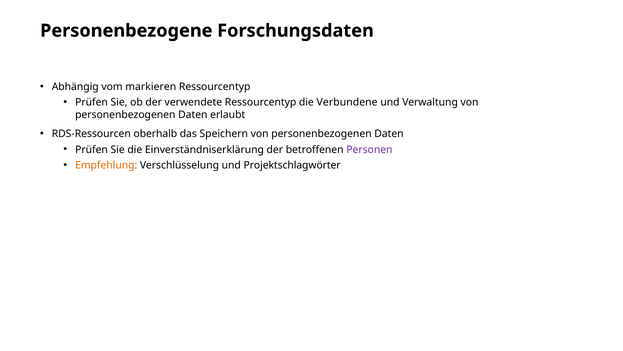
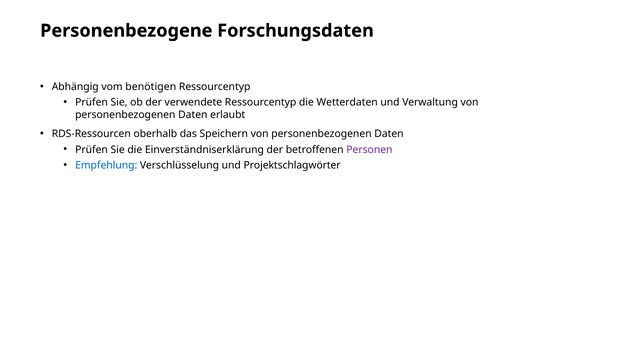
markieren: markieren -> benötigen
Verbundene: Verbundene -> Wetterdaten
Empfehlung colour: orange -> blue
